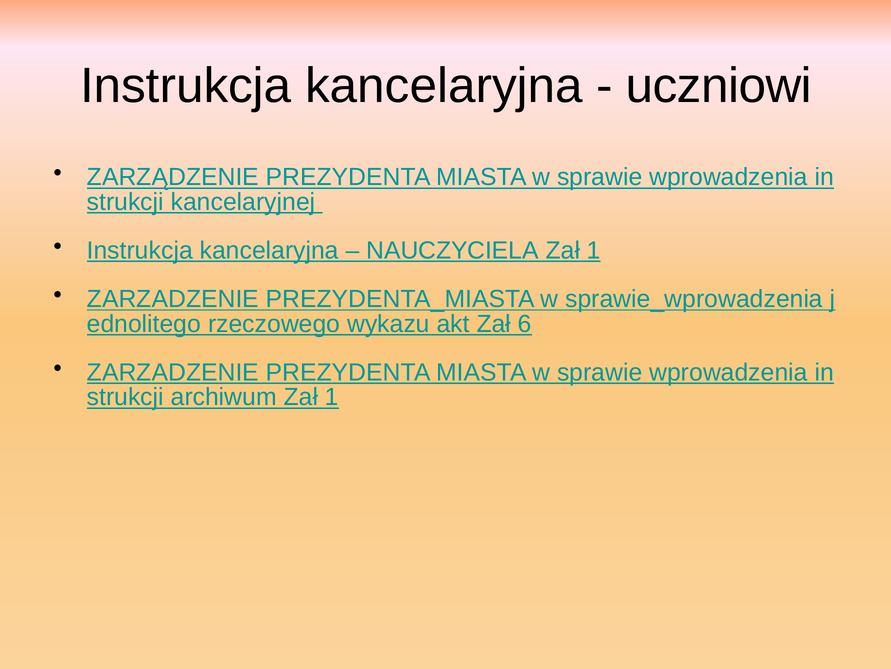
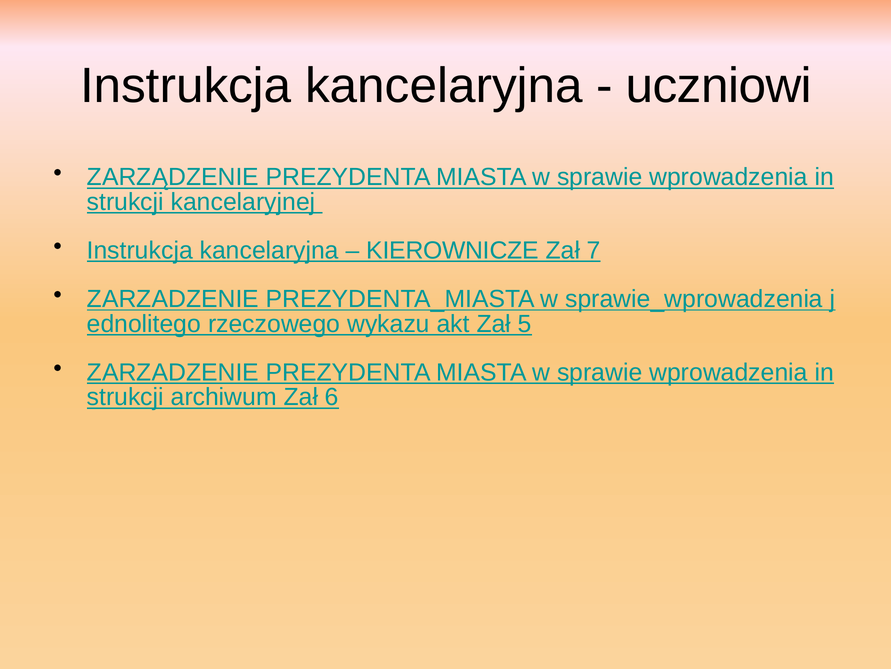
NAUCZYCIELA: NAUCZYCIELA -> KIEROWNICZE
1 at (594, 250): 1 -> 7
6: 6 -> 5
archiwum Zał 1: 1 -> 6
